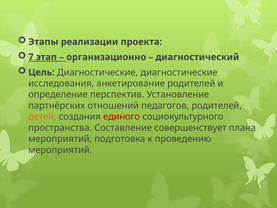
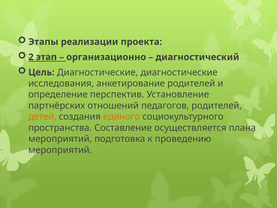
7: 7 -> 2
единого colour: red -> orange
совершенствует: совершенствует -> осуществляется
